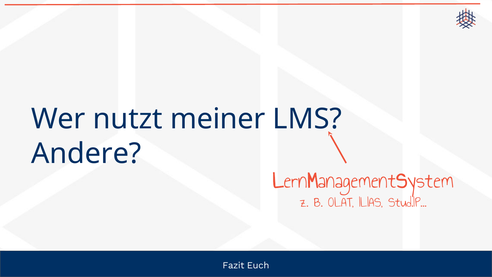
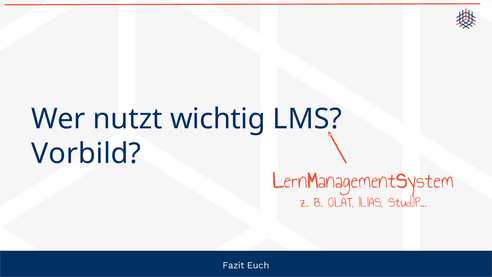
meiner: meiner -> wichtig
Andere: Andere -> Vorbild
